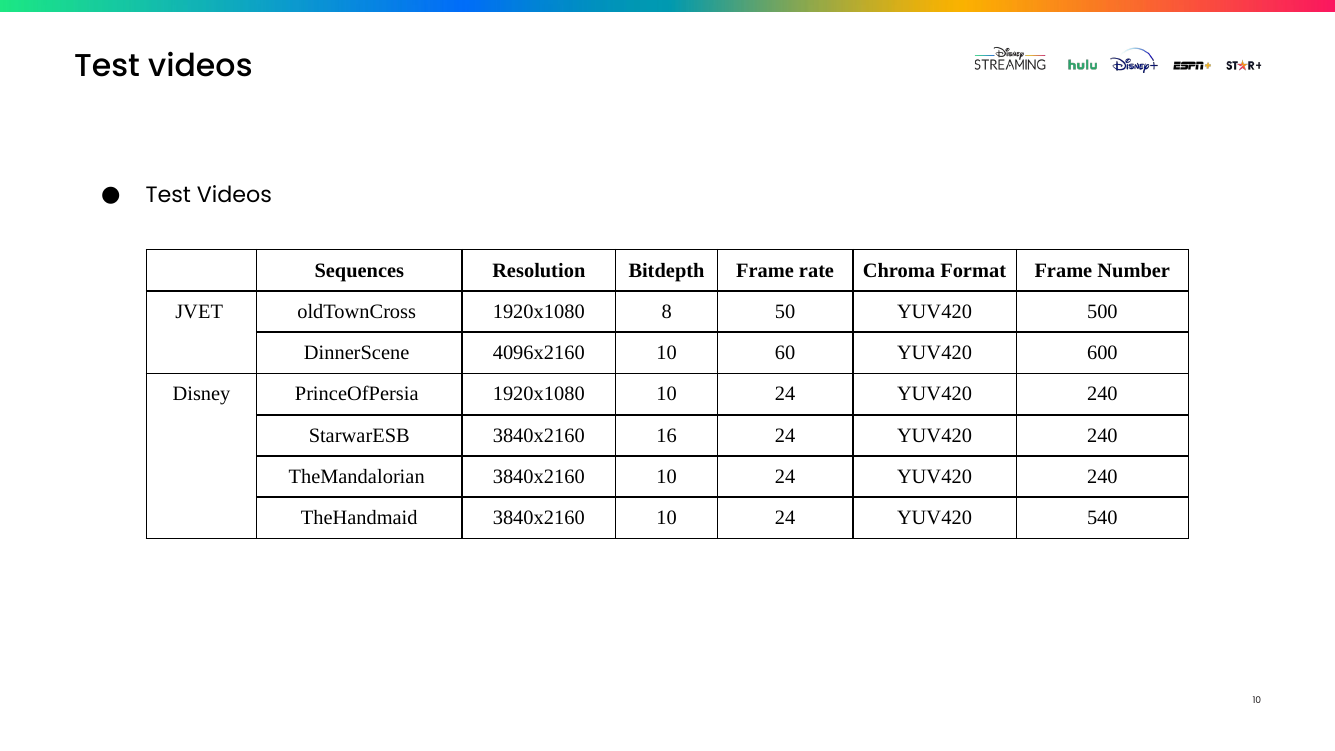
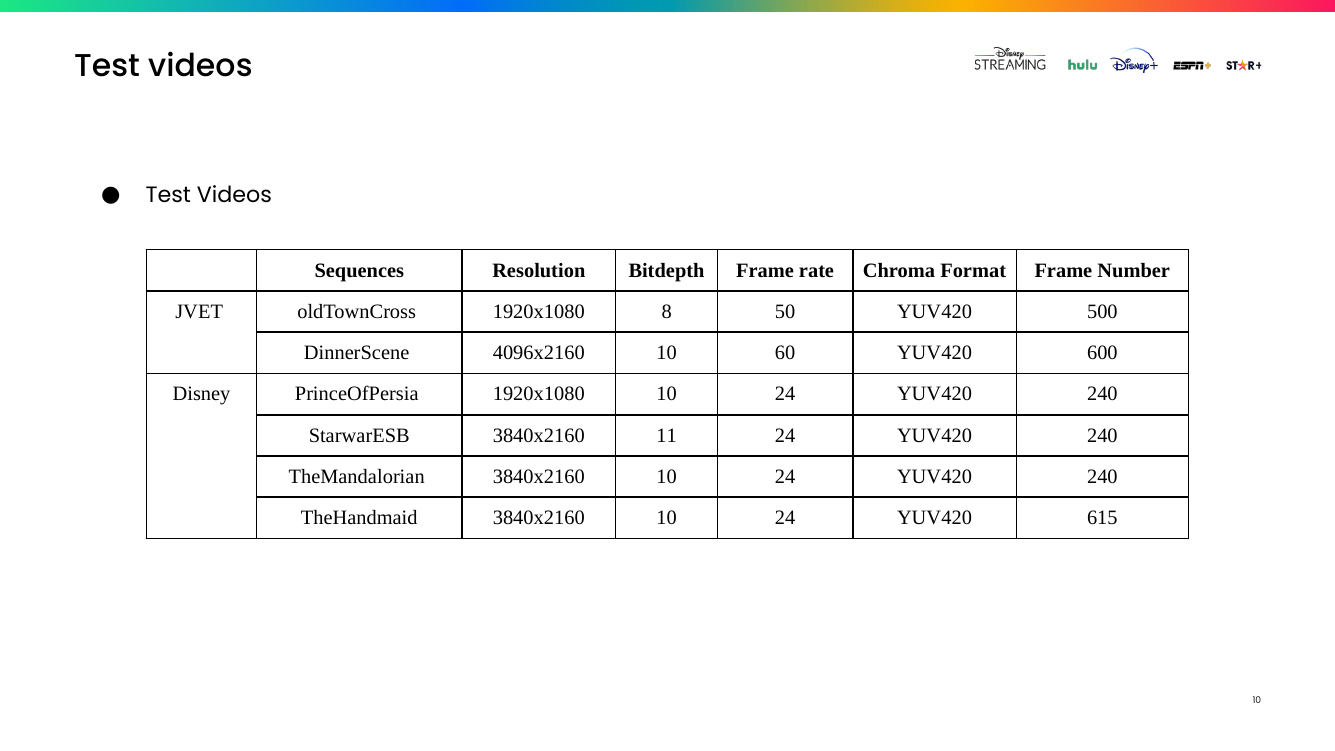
16: 16 -> 11
540: 540 -> 615
